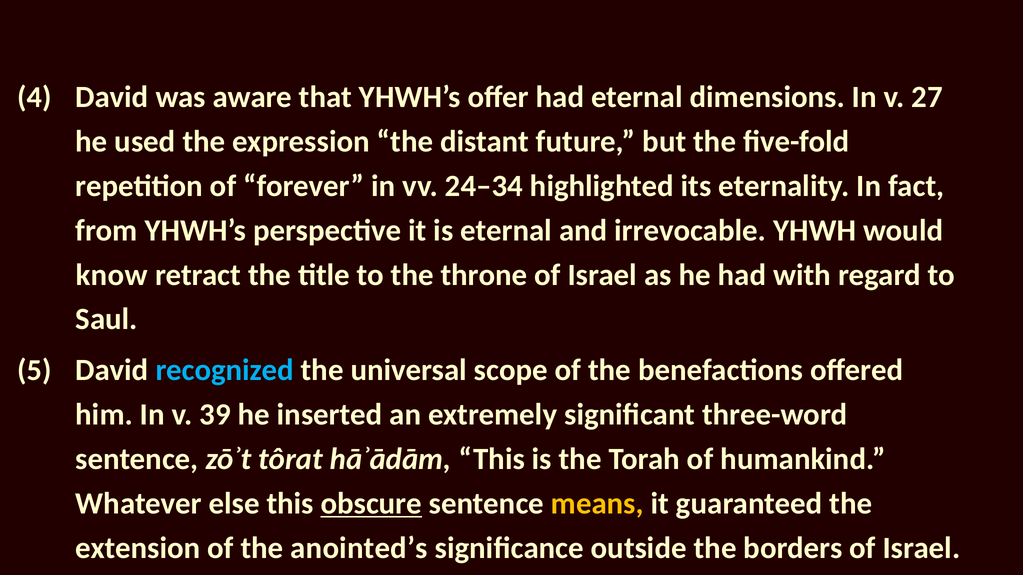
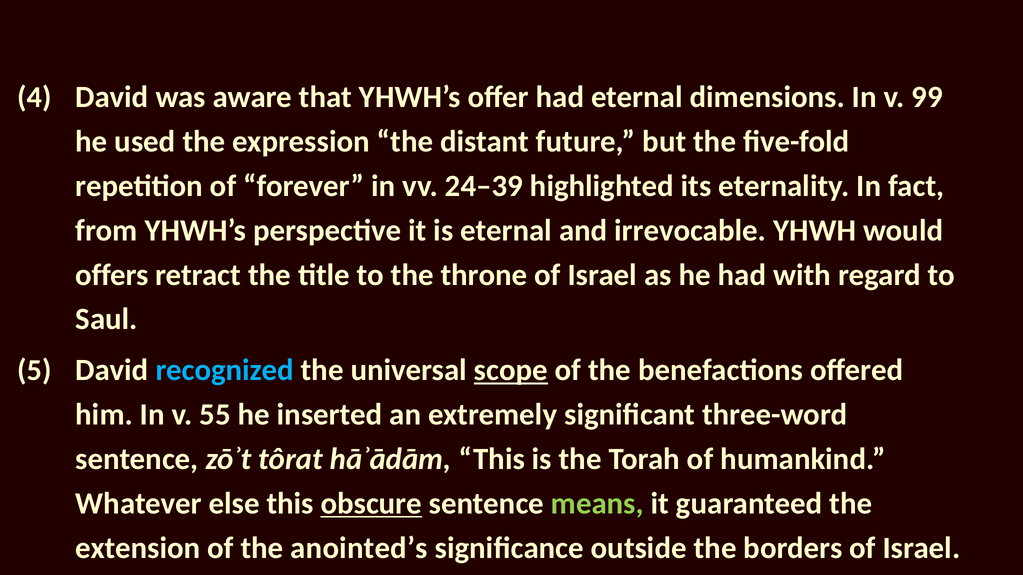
27: 27 -> 99
24–34: 24–34 -> 24–39
know: know -> offers
scope underline: none -> present
39: 39 -> 55
means colour: yellow -> light green
